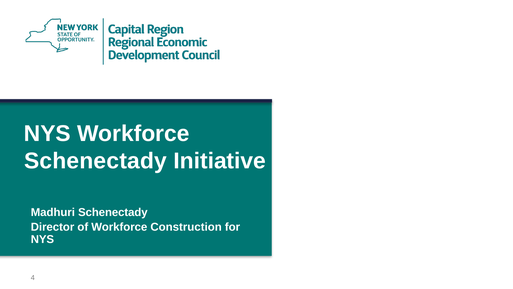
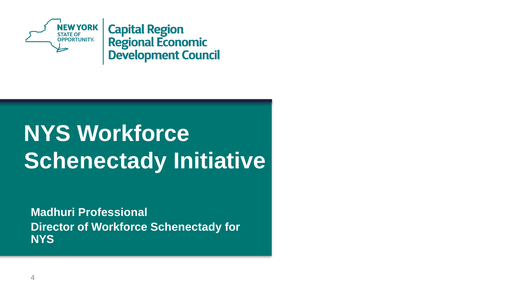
Madhuri Schenectady: Schenectady -> Professional
of Workforce Construction: Construction -> Schenectady
